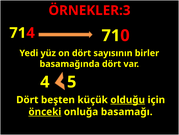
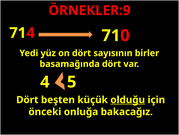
ÖRNEKLER:3: ÖRNEKLER:3 -> ÖRNEKLER:9
önceki underline: present -> none
basamağı: basamağı -> bakacağız
